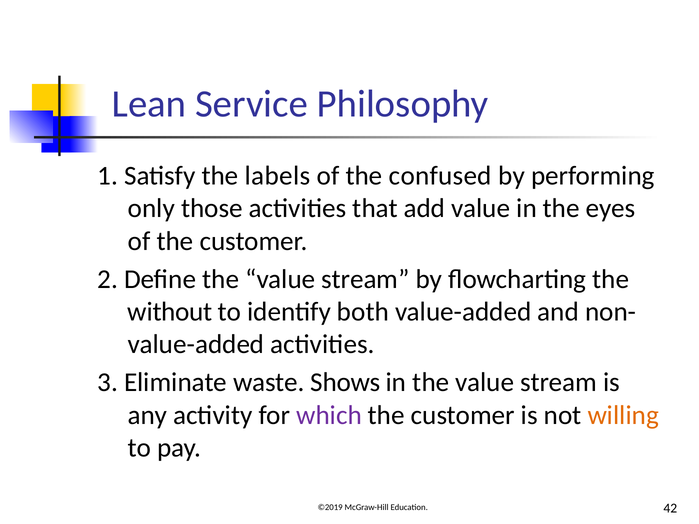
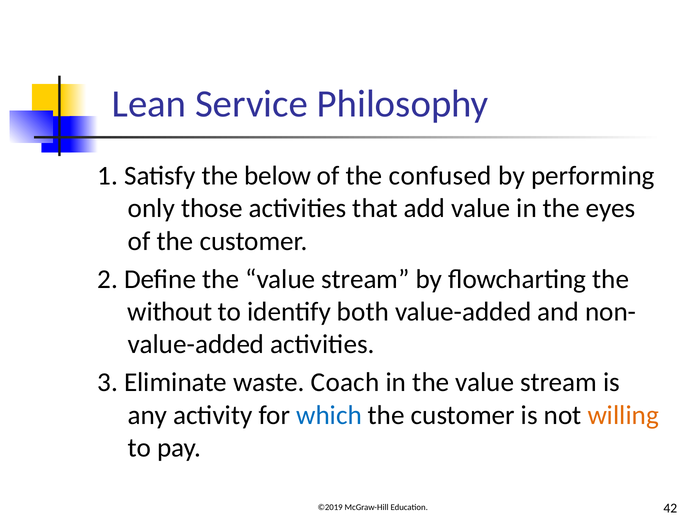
labels: labels -> below
Shows: Shows -> Coach
which colour: purple -> blue
